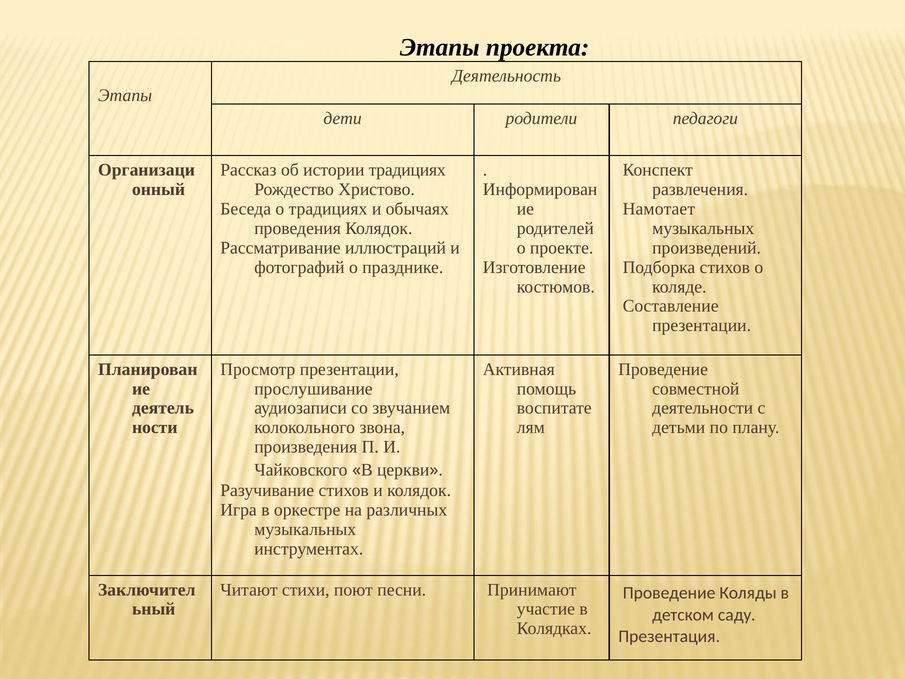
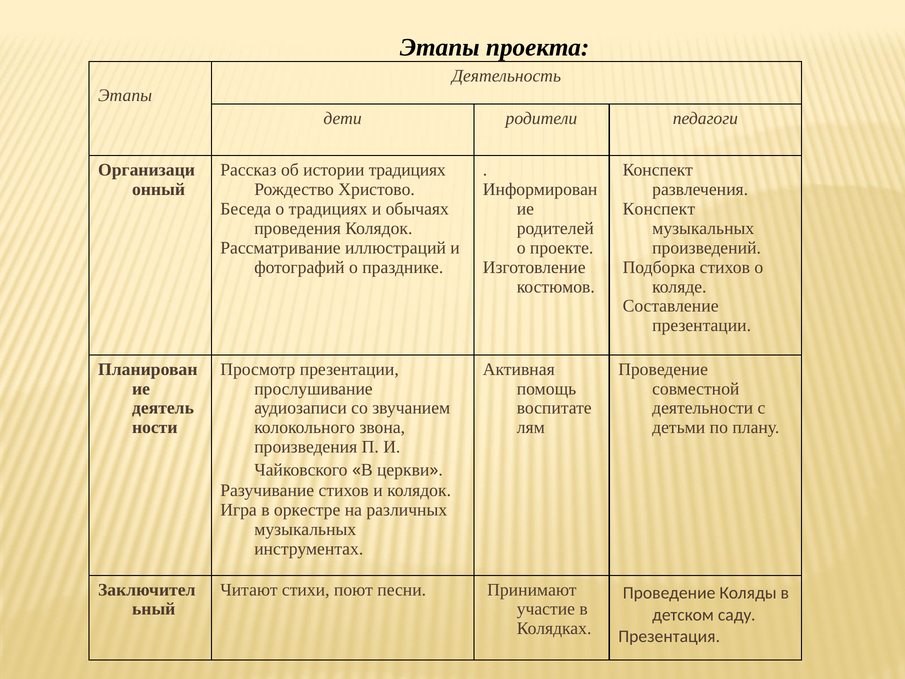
Намотает at (659, 209): Намотает -> Конспект
